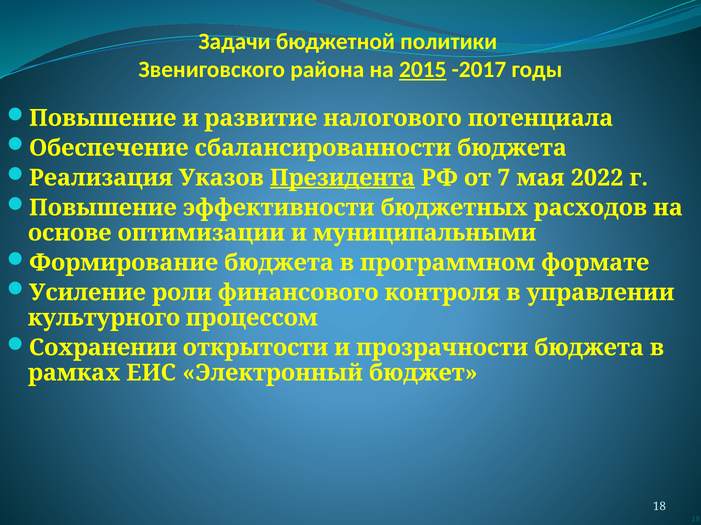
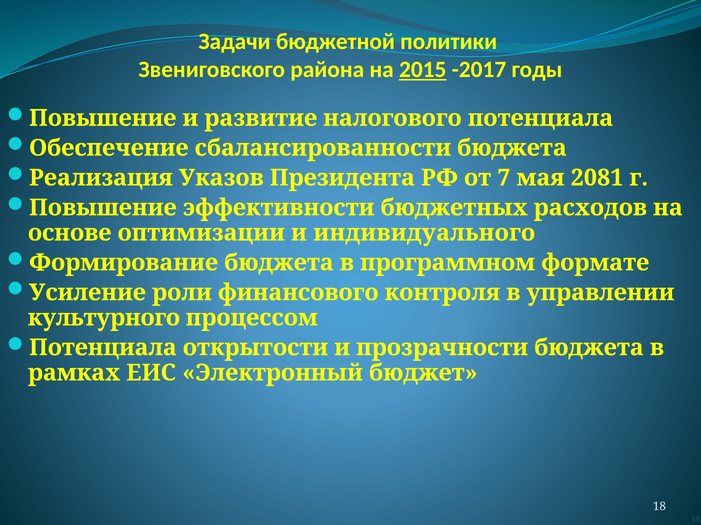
Президента underline: present -> none
2022: 2022 -> 2081
муниципальными: муниципальными -> индивидуального
Сохранении at (103, 348): Сохранении -> Потенциала
